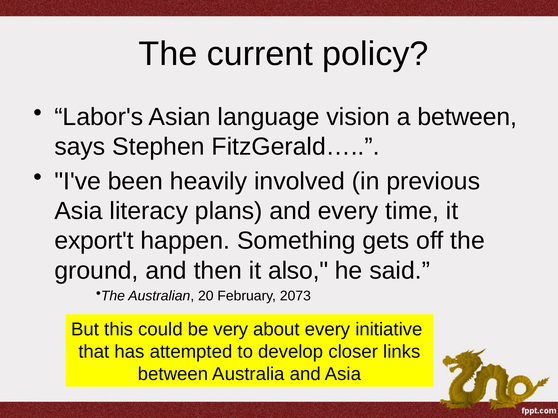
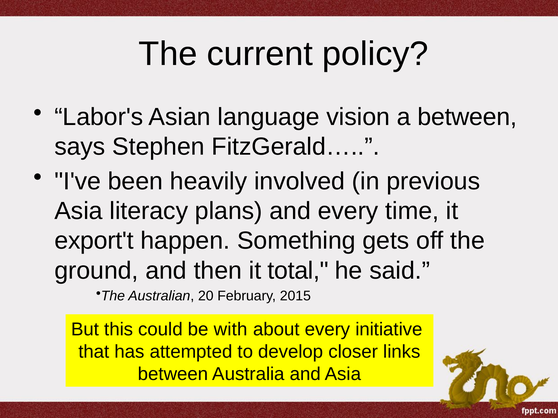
also: also -> total
2073: 2073 -> 2015
very: very -> with
